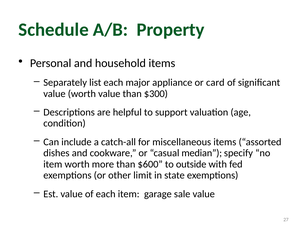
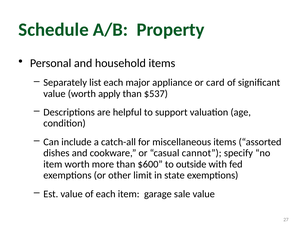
worth value: value -> apply
$300: $300 -> $537
median: median -> cannot
